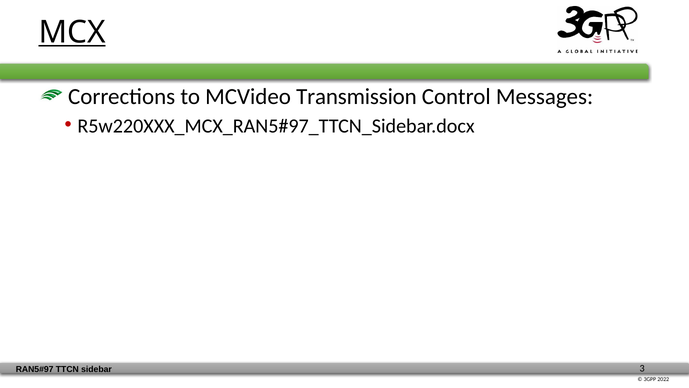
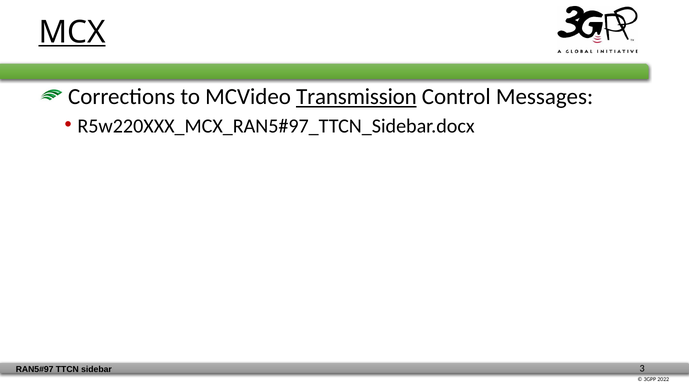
Transmission underline: none -> present
